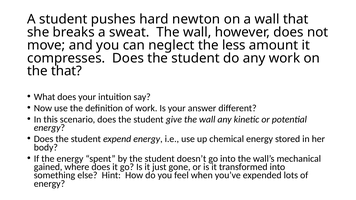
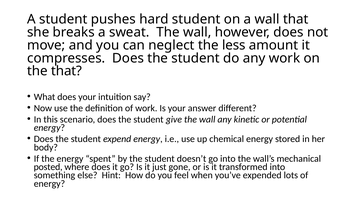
hard newton: newton -> student
gained: gained -> posted
